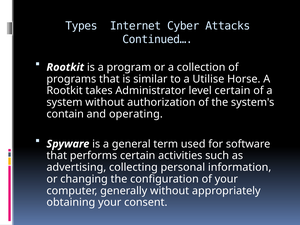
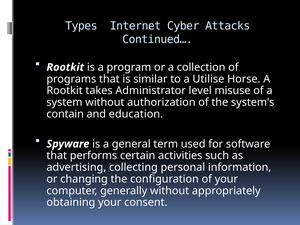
level certain: certain -> misuse
operating: operating -> education
